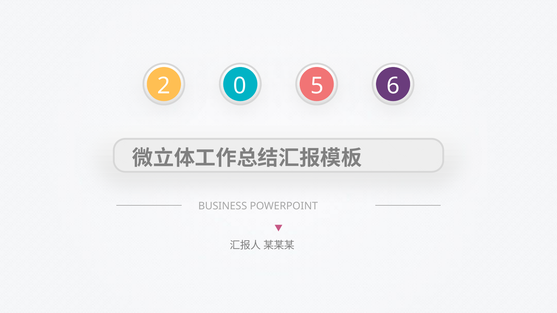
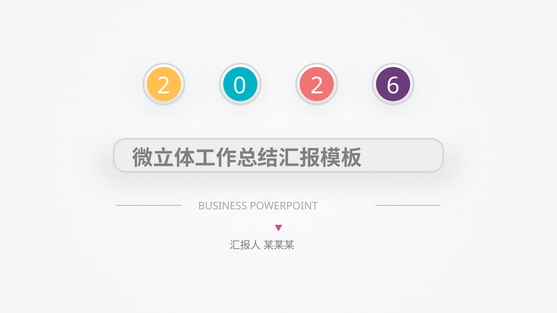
0 5: 5 -> 2
